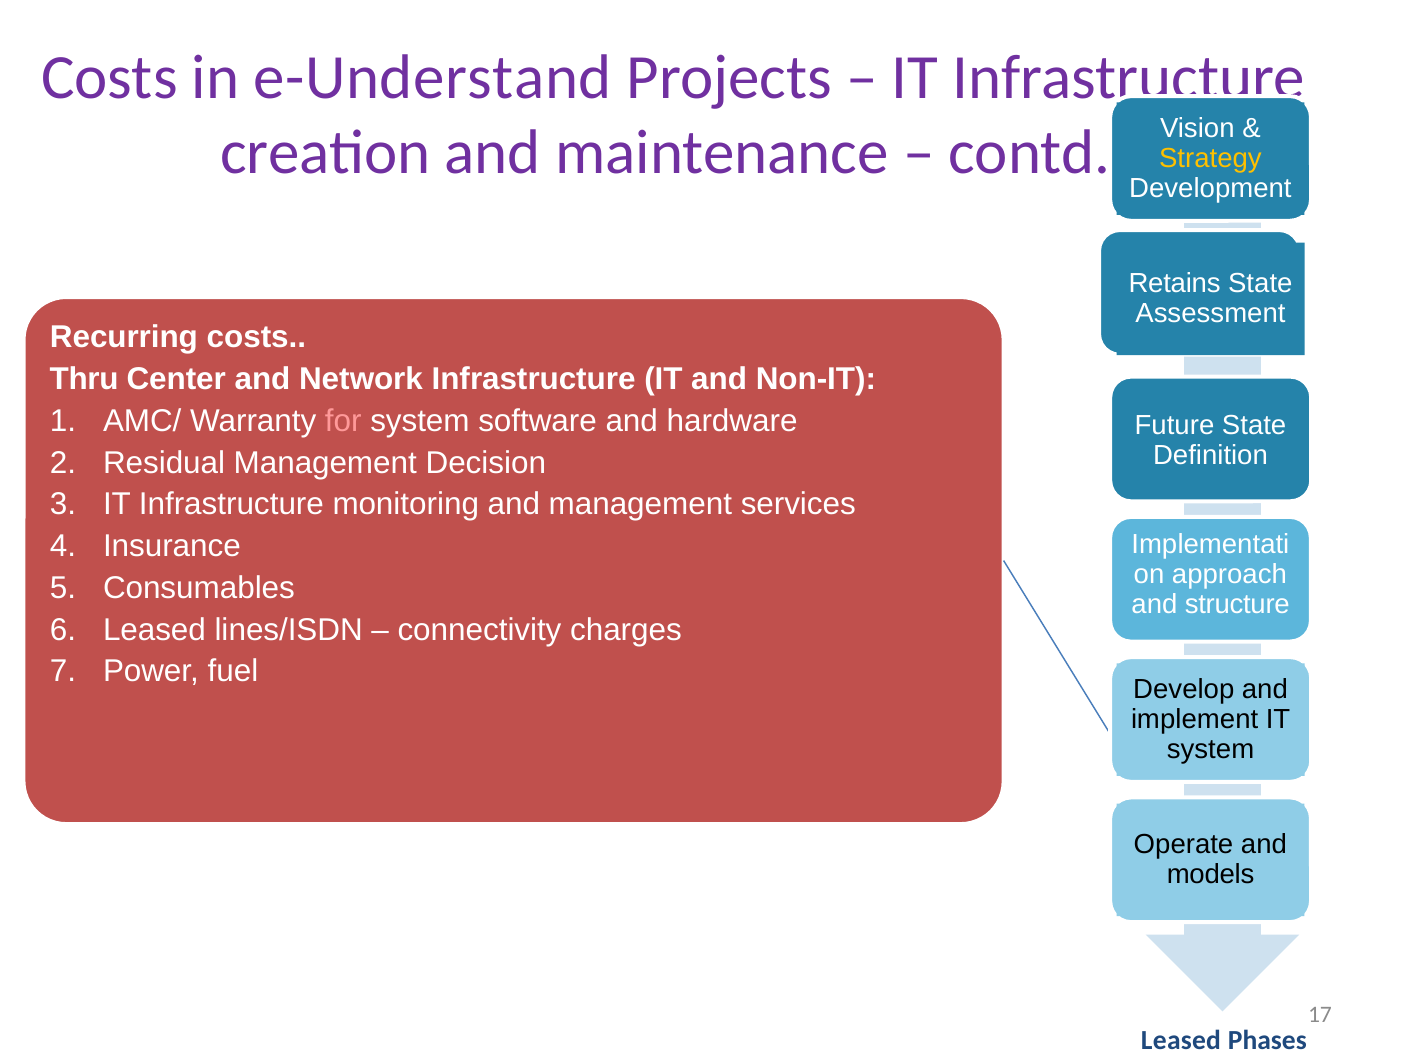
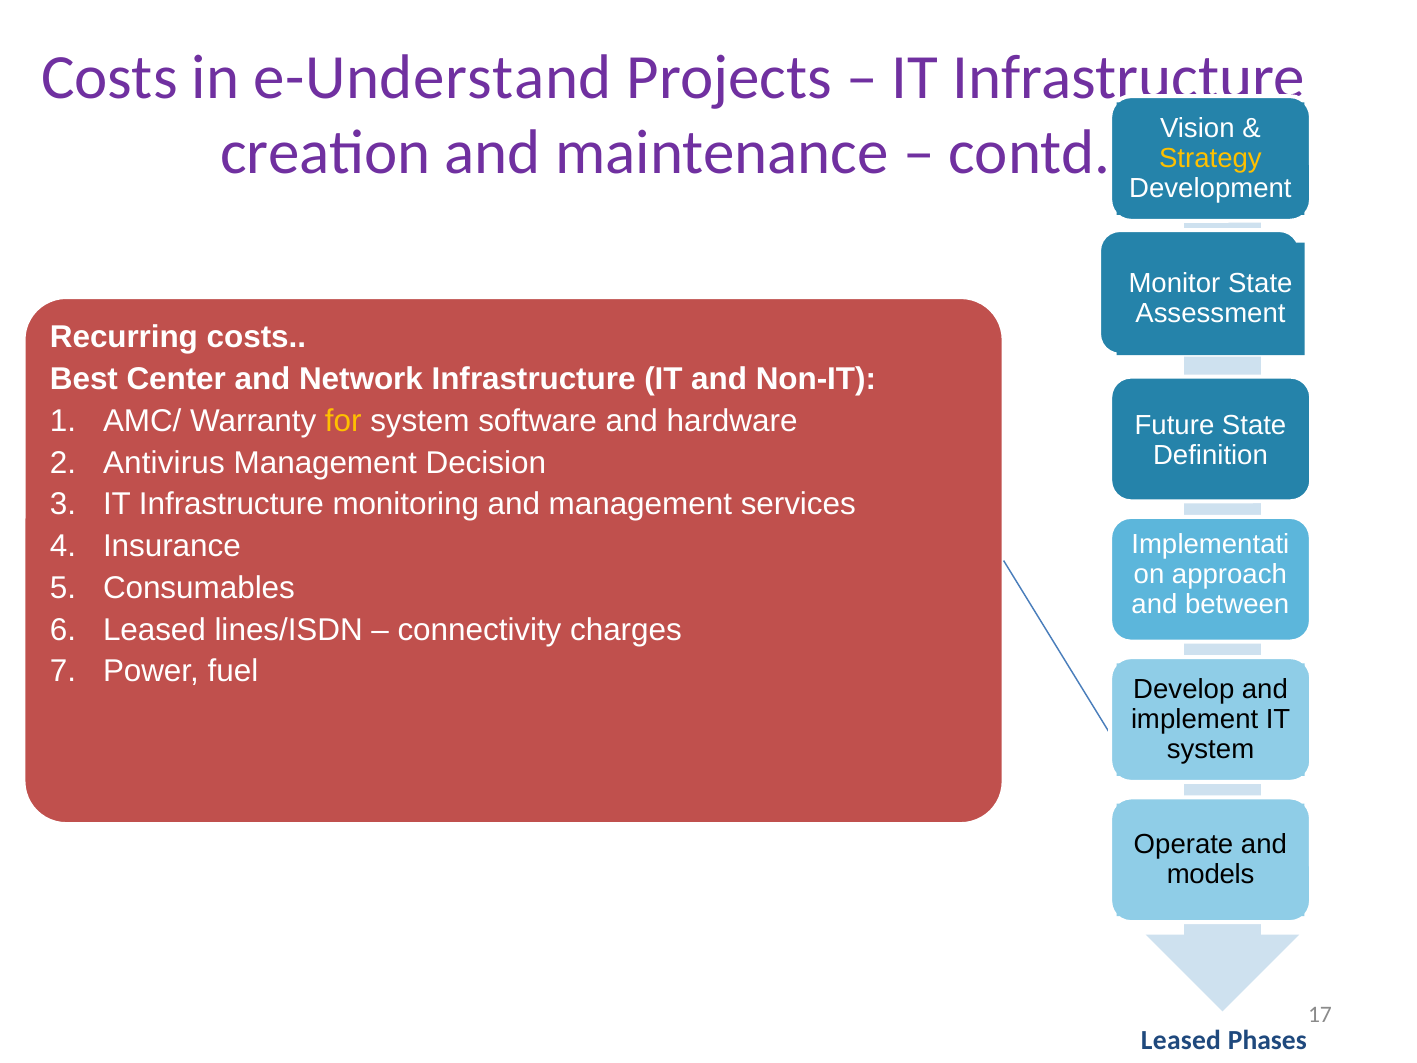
Retains: Retains -> Monitor
Thru: Thru -> Best
for colour: pink -> yellow
Residual: Residual -> Antivirus
structure: structure -> between
